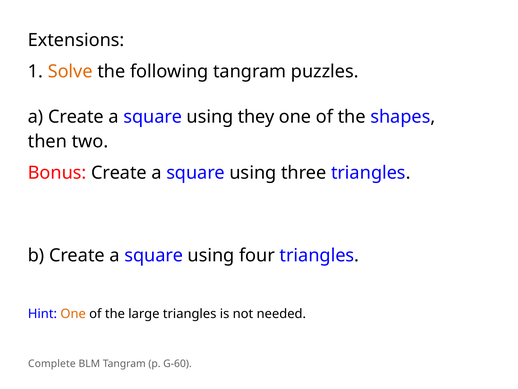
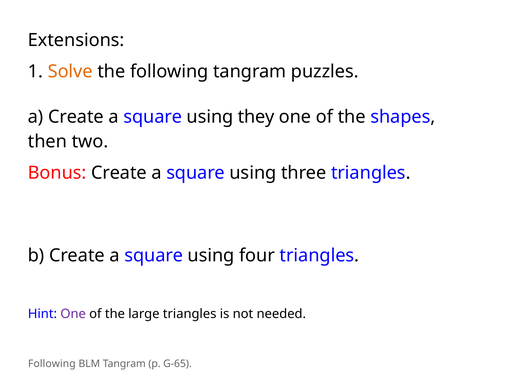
One at (73, 313) colour: orange -> purple
Complete at (52, 363): Complete -> Following
G-60: G-60 -> G-65
